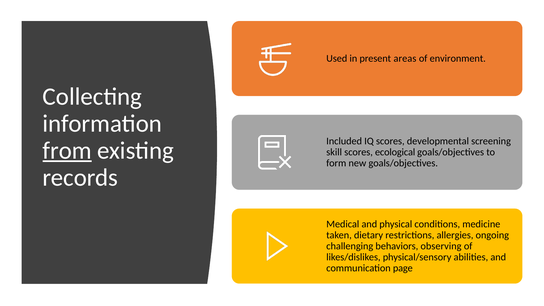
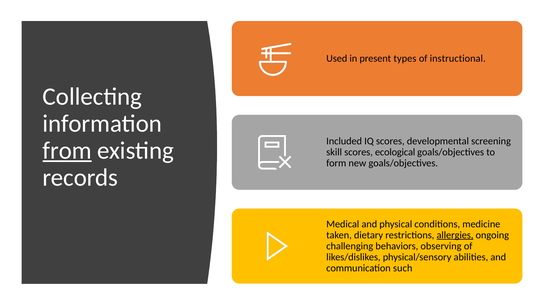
areas: areas -> types
environment: environment -> instructional
allergies underline: none -> present
page: page -> such
